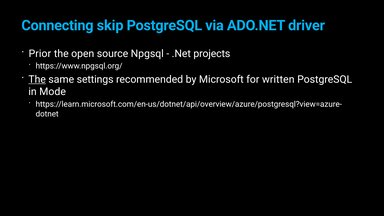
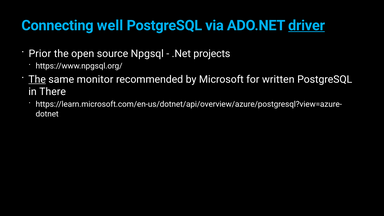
skip: skip -> well
driver underline: none -> present
settings: settings -> monitor
Mode: Mode -> There
